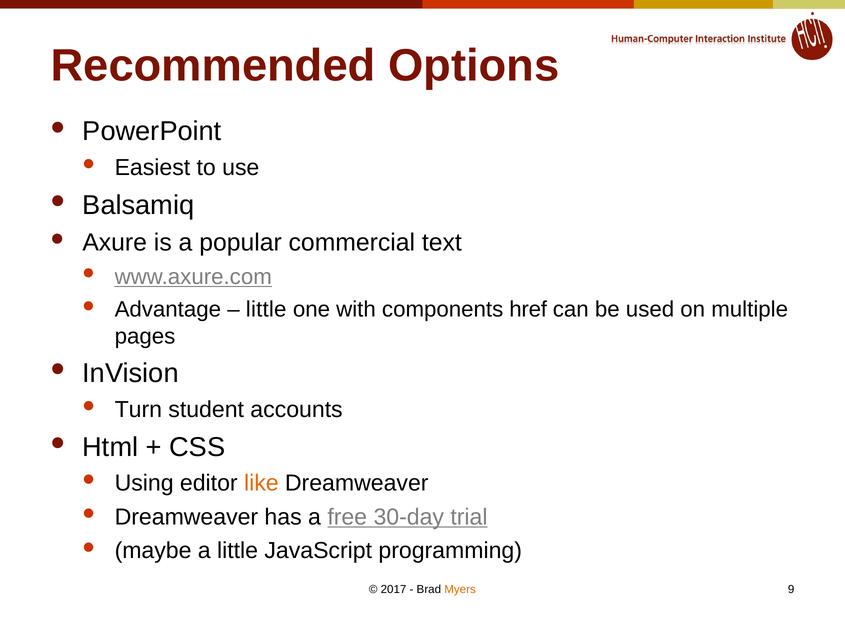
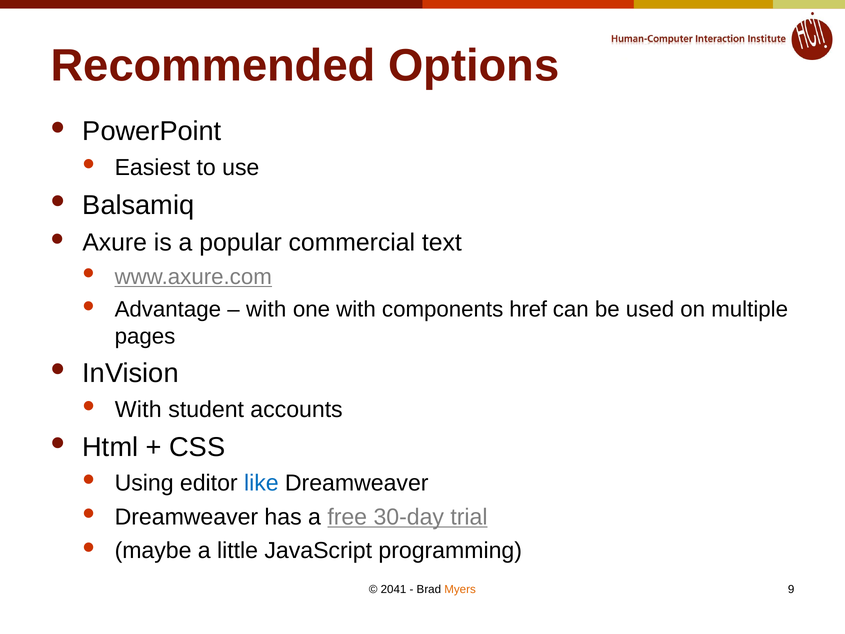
little at (266, 309): little -> with
Turn at (138, 409): Turn -> With
like colour: orange -> blue
2017: 2017 -> 2041
